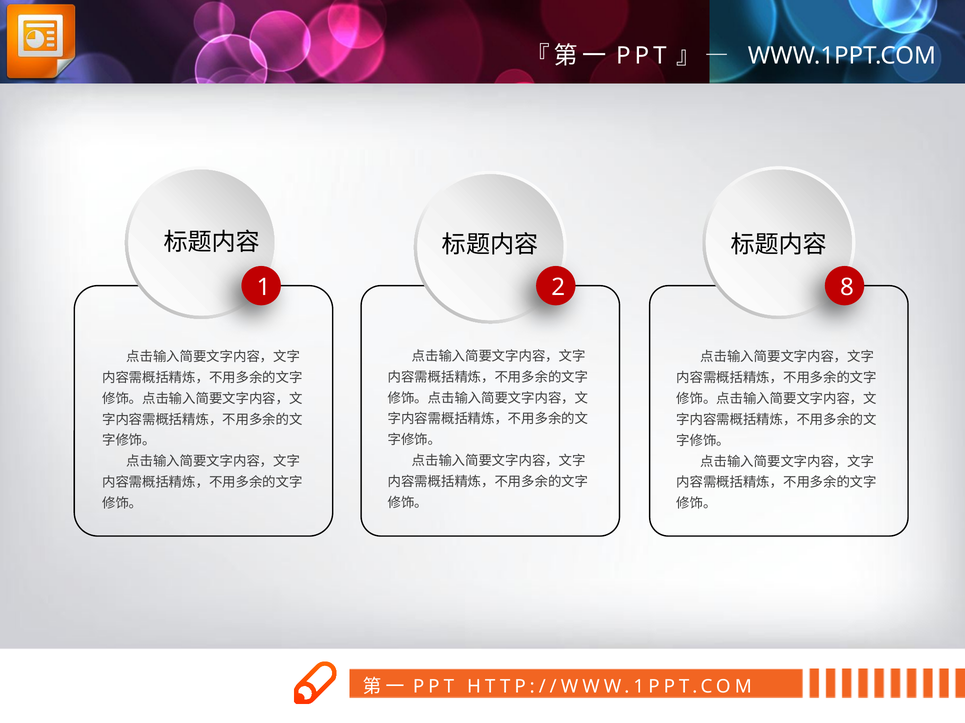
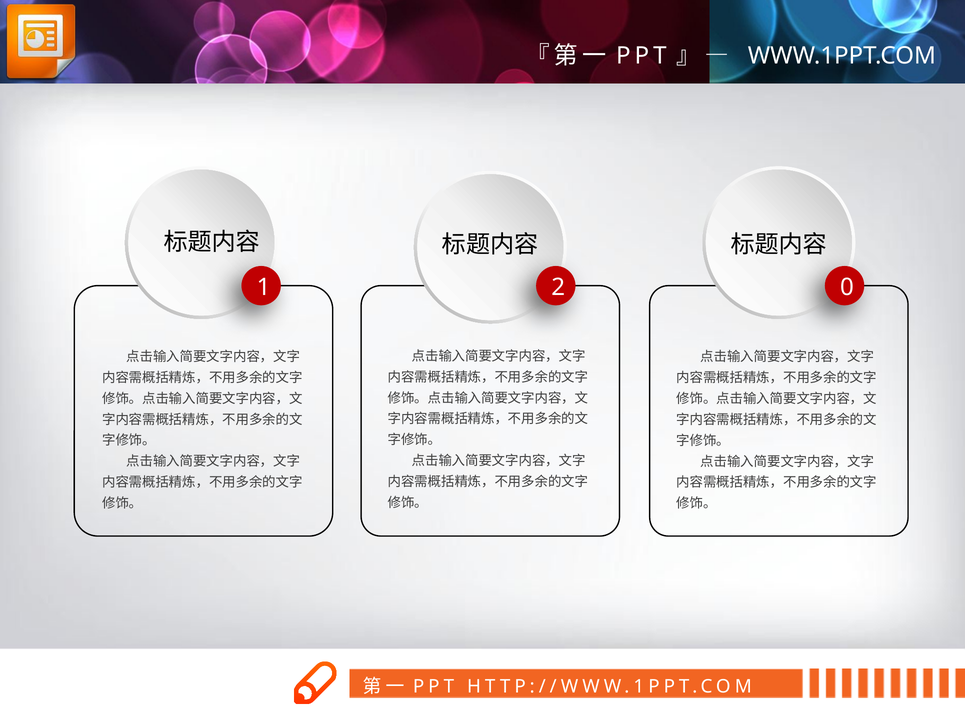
8: 8 -> 0
